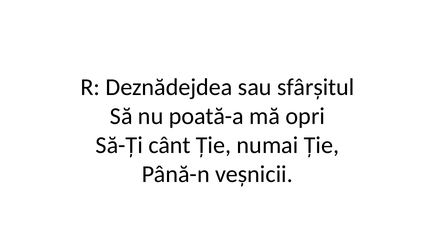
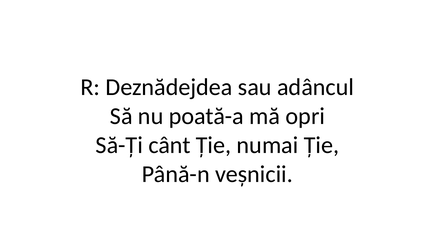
sfârșitul: sfârșitul -> adâncul
